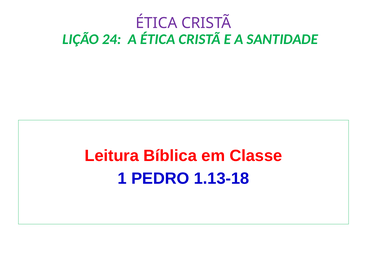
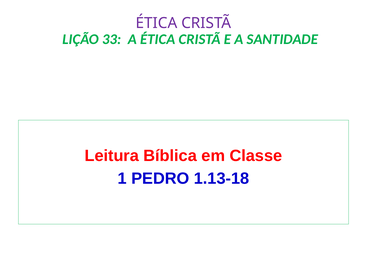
24: 24 -> 33
